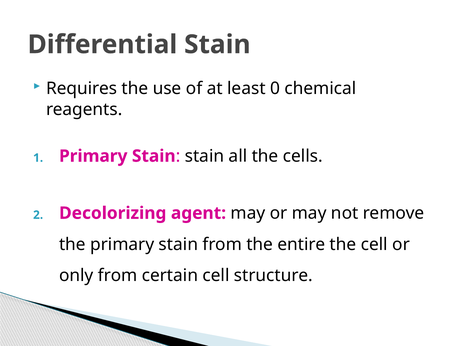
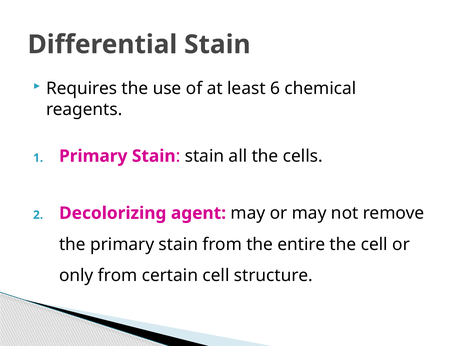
0: 0 -> 6
